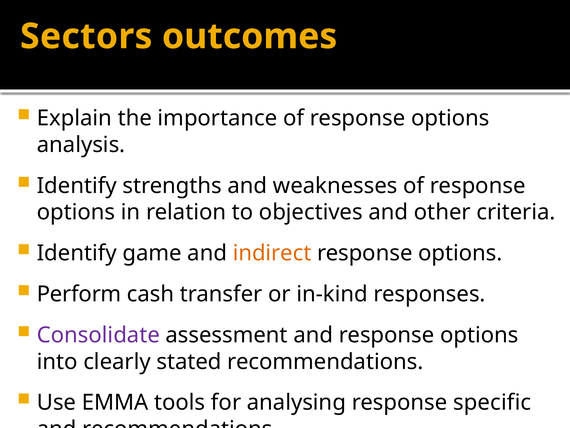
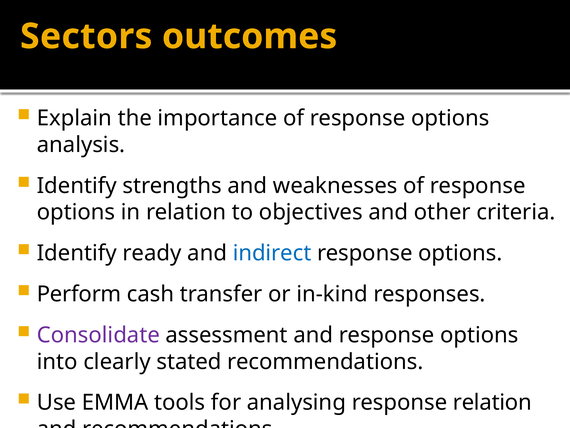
game: game -> ready
indirect colour: orange -> blue
response specific: specific -> relation
